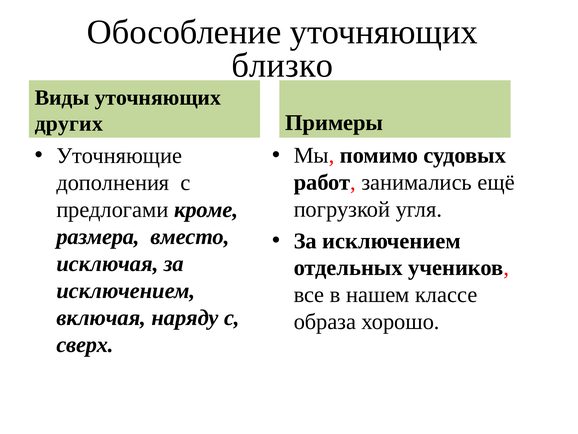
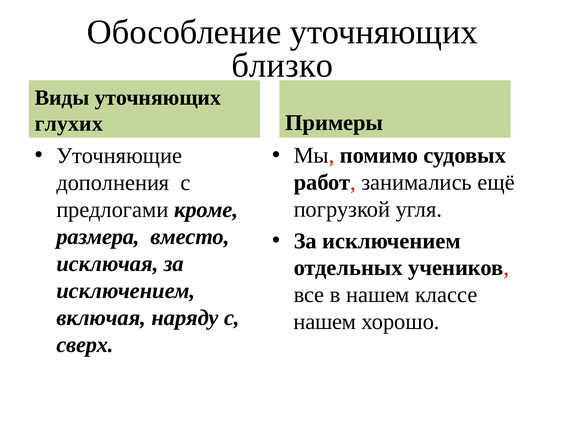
других: других -> глухих
образа at (325, 321): образа -> нашем
